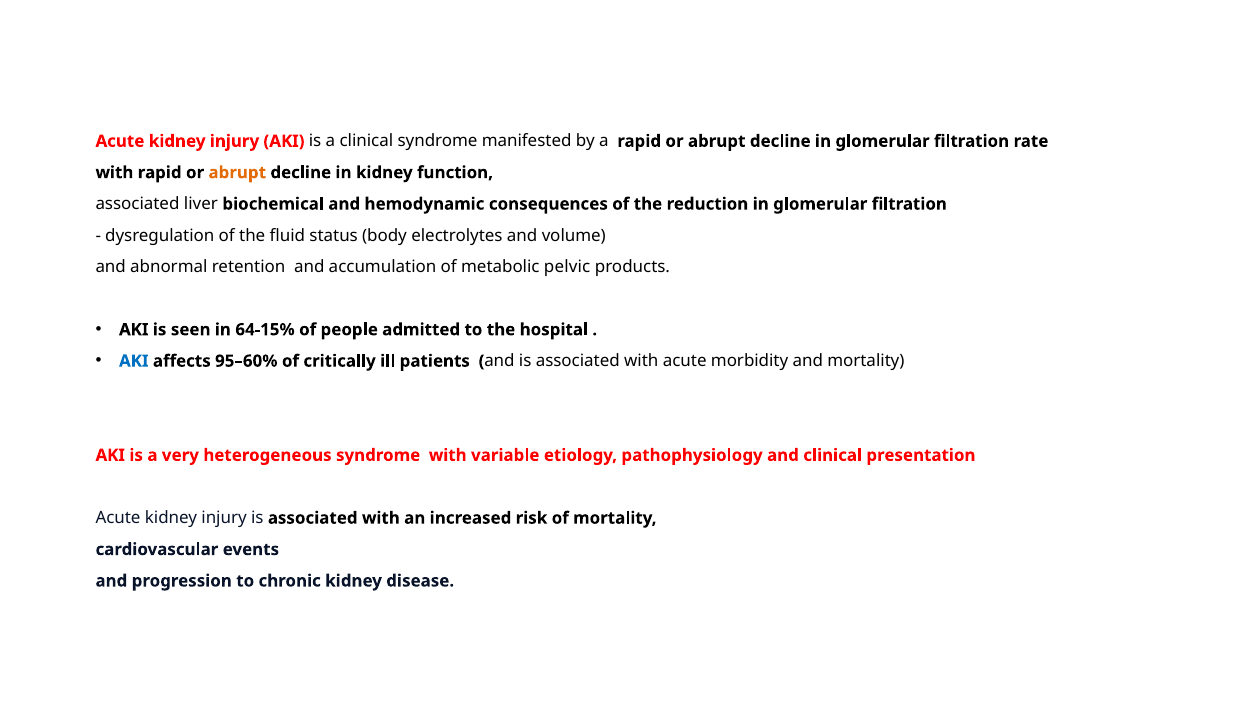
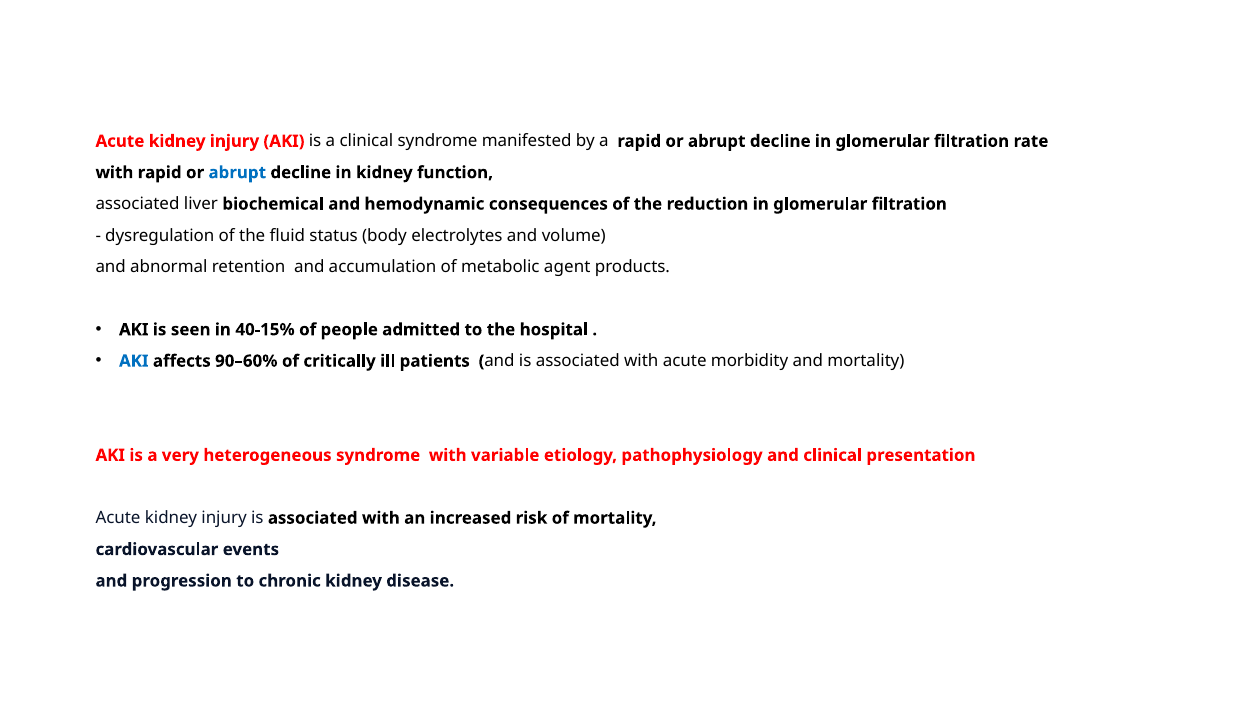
abrupt at (237, 173) colour: orange -> blue
pelvic: pelvic -> agent
64-15%: 64-15% -> 40-15%
95–60%: 95–60% -> 90–60%
